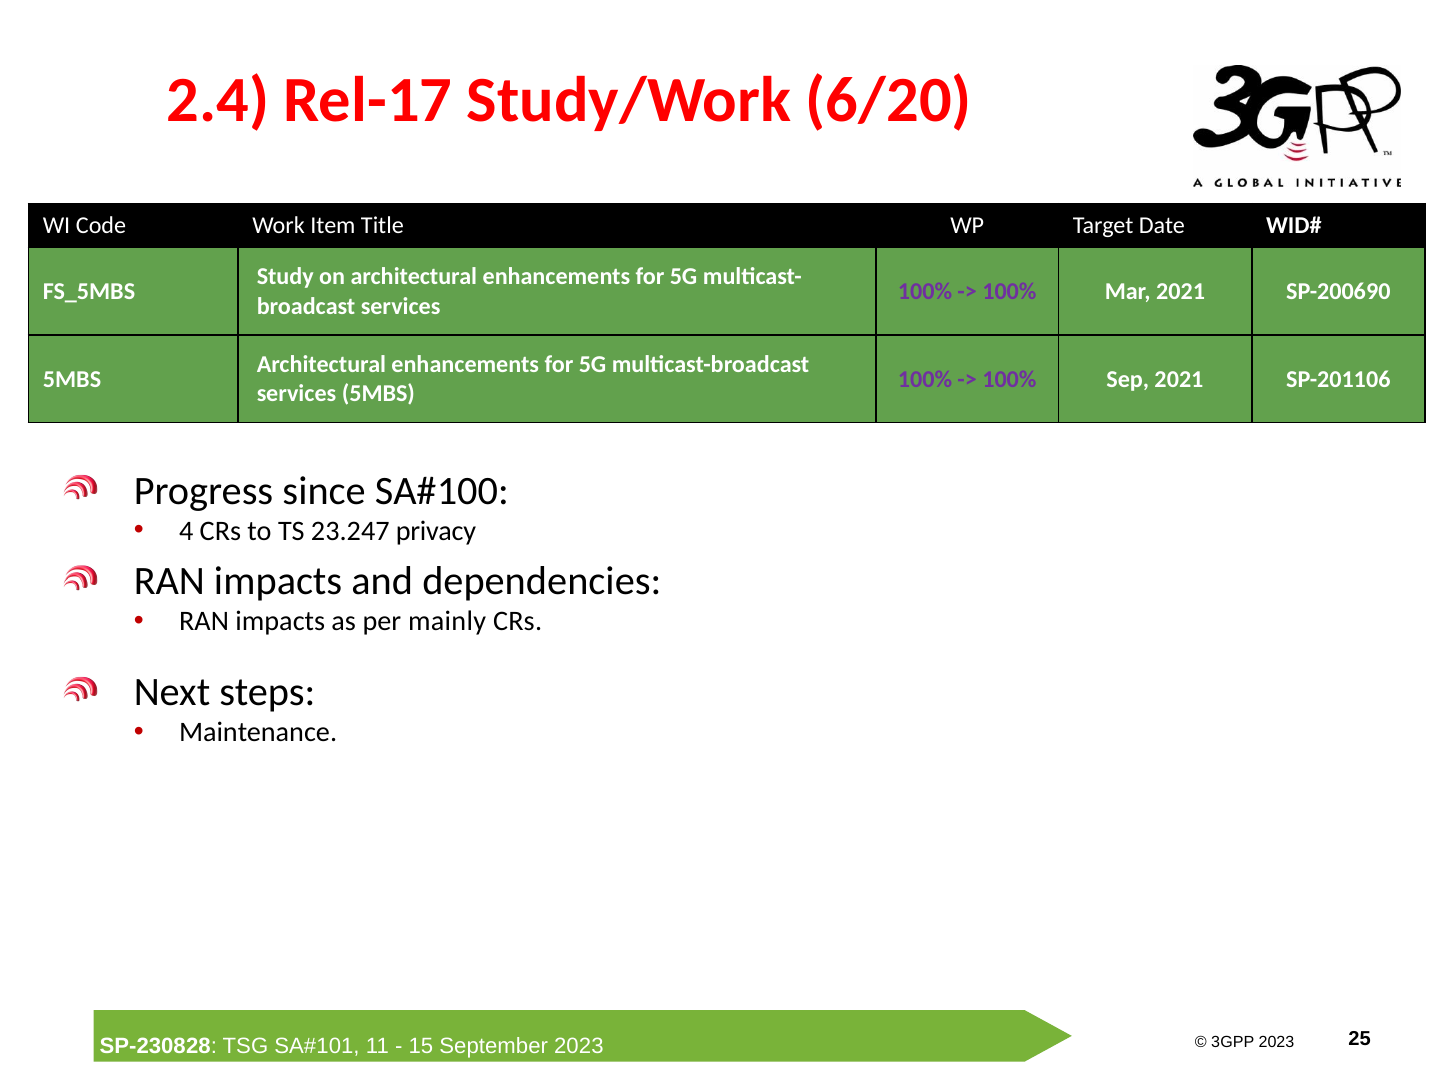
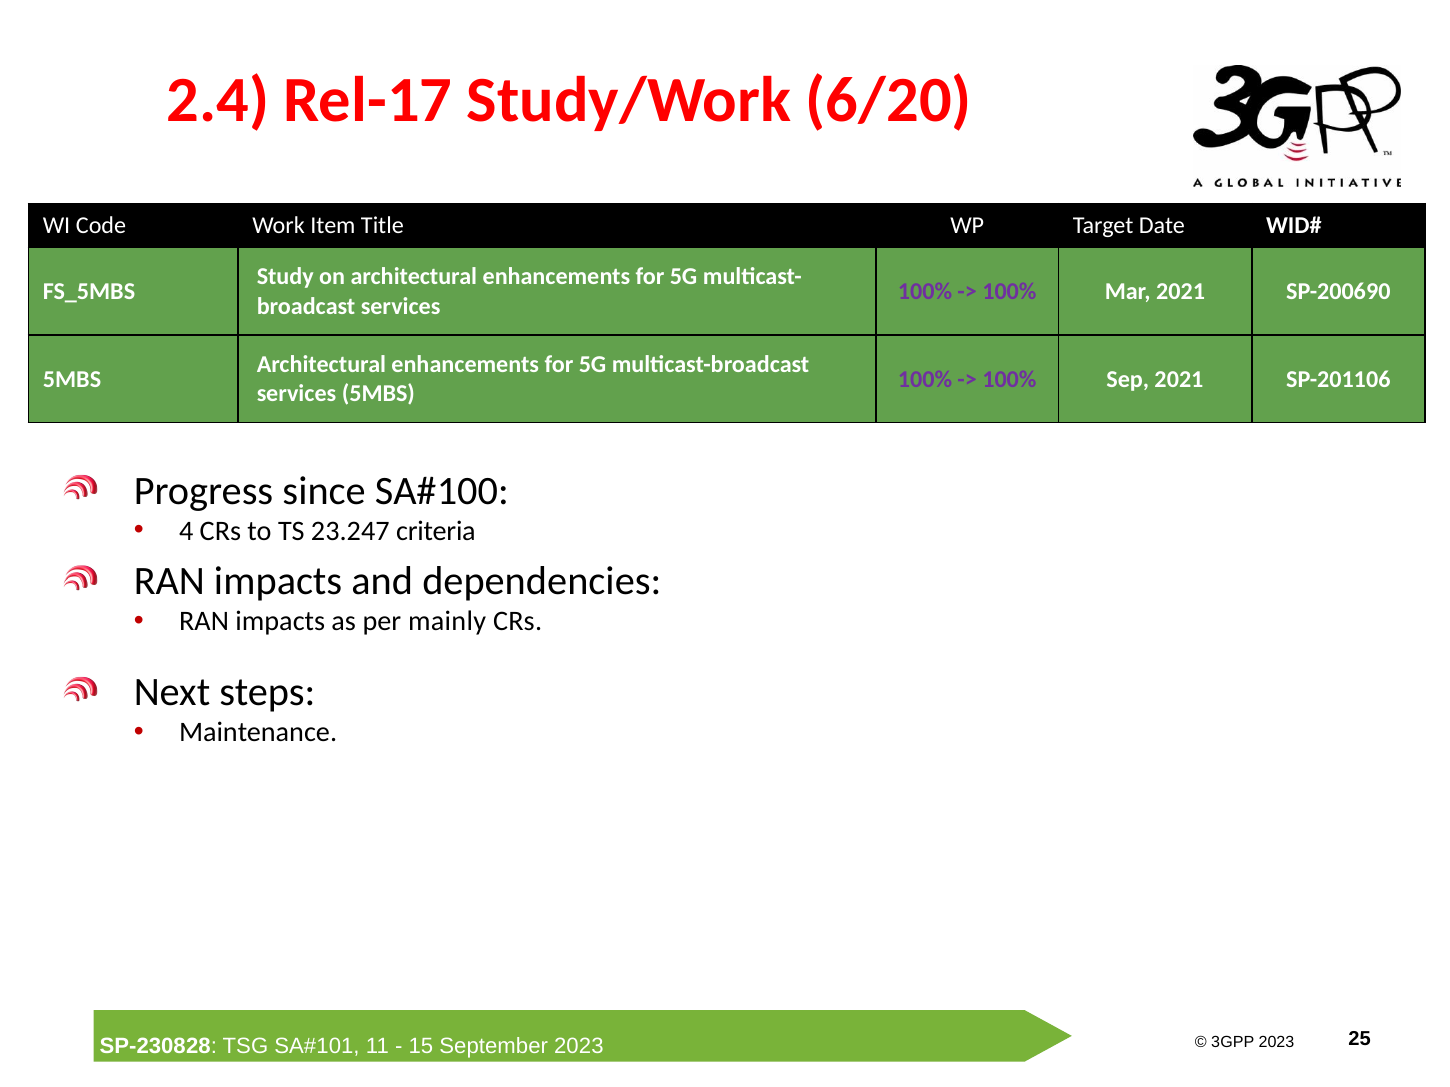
privacy: privacy -> criteria
